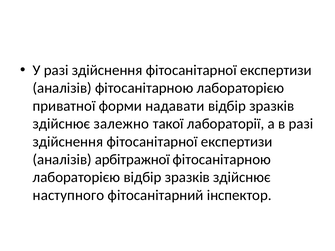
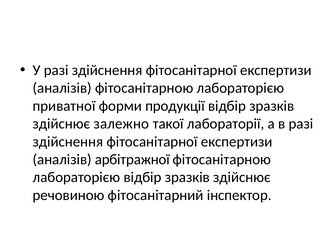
надавати: надавати -> продукції
наступного: наступного -> речовиною
